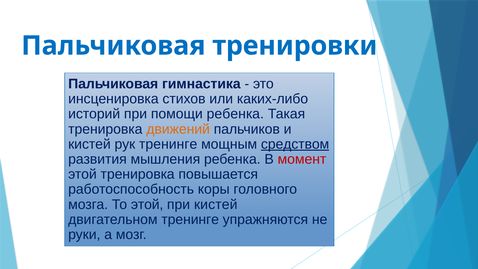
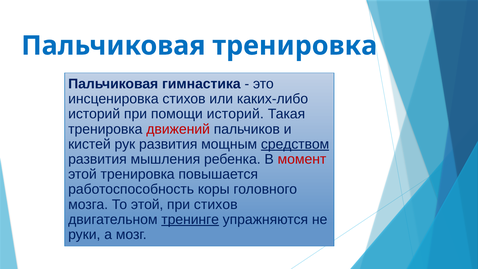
Пальчиковая тренировки: тренировки -> тренировка
помощи ребенка: ребенка -> историй
движений colour: orange -> red
рук тренинге: тренинге -> развития
при кистей: кистей -> стихов
тренинге at (190, 219) underline: none -> present
